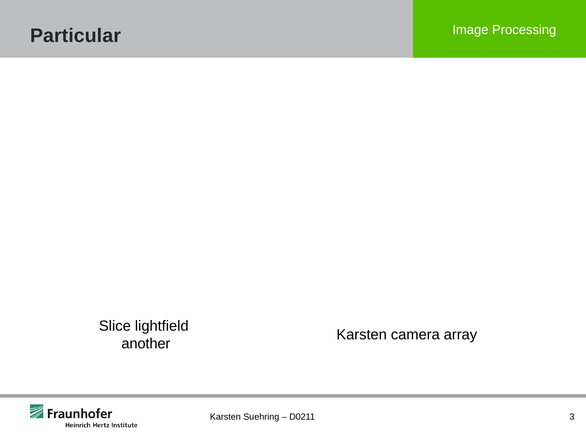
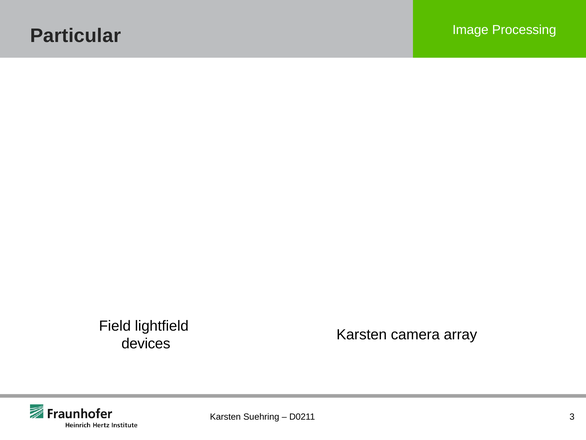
Slice: Slice -> Field
another: another -> devices
